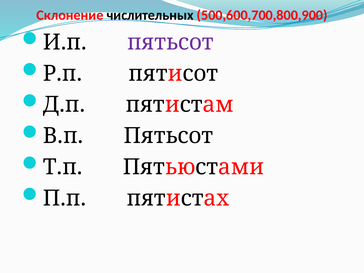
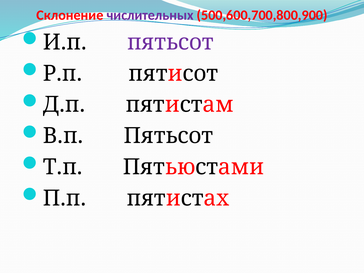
числительных colour: black -> purple
